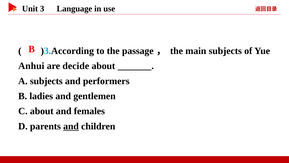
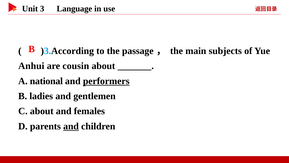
decide: decide -> cousin
A subjects: subjects -> national
performers underline: none -> present
